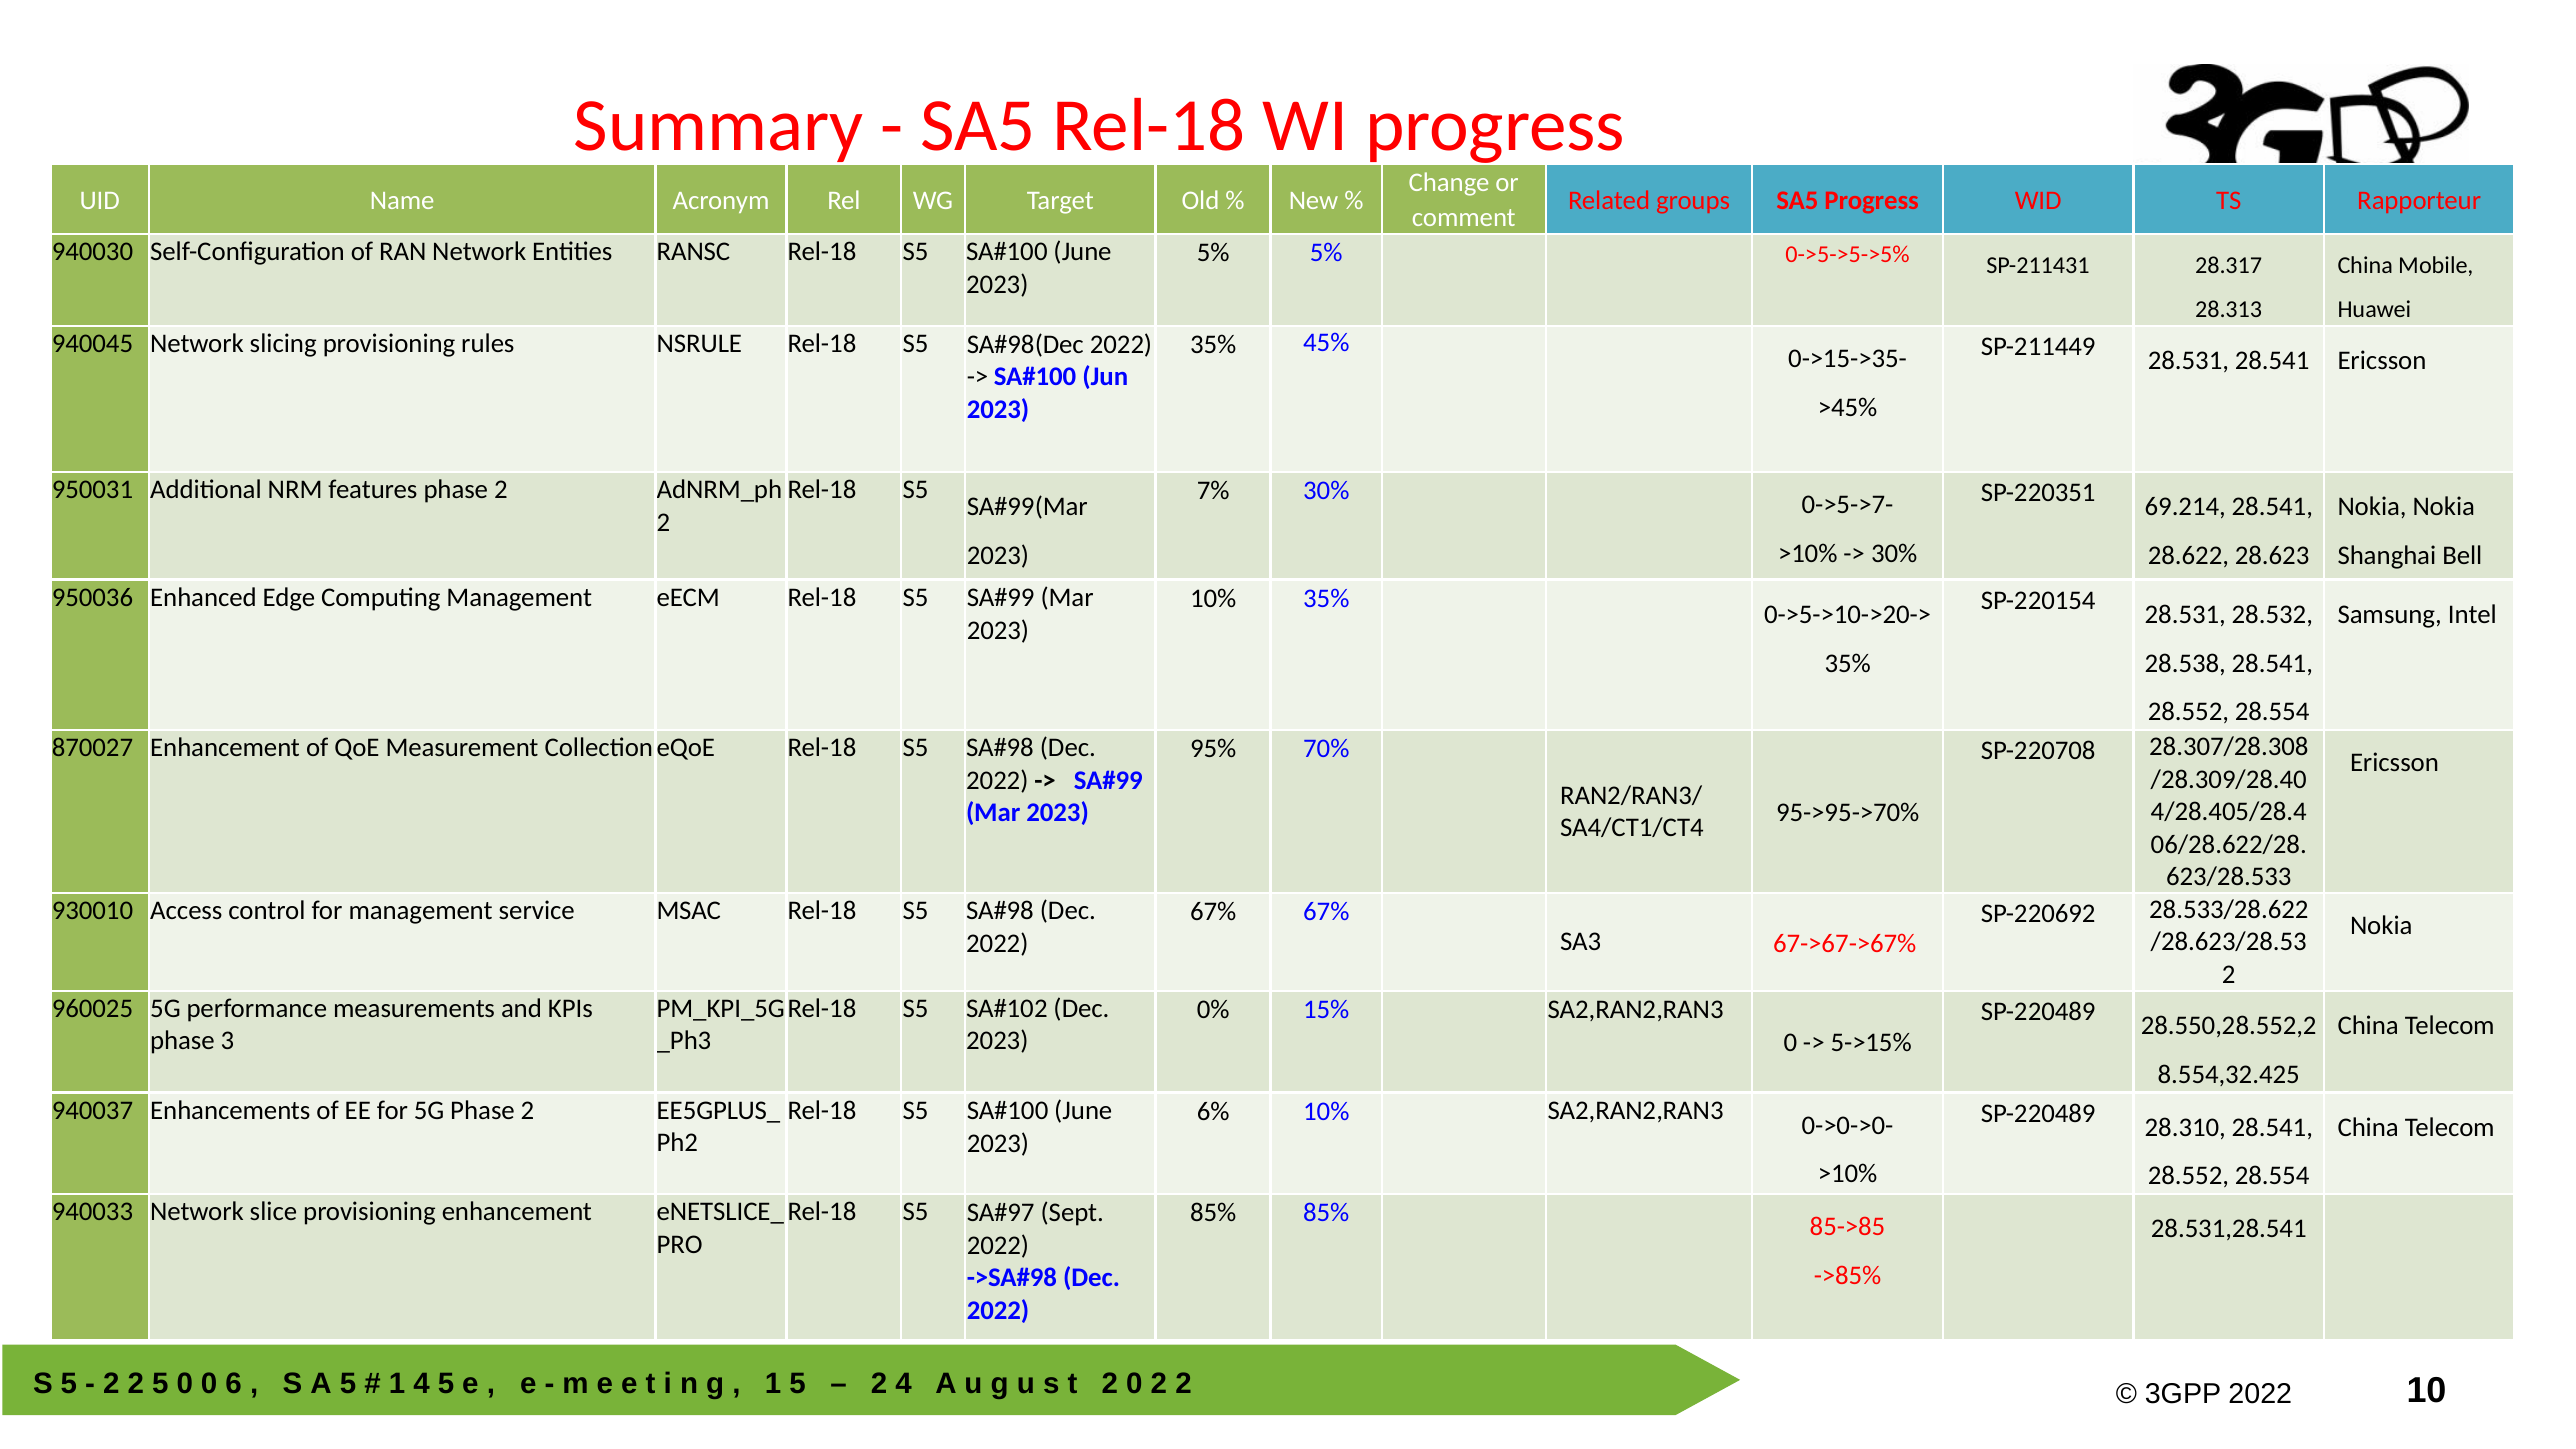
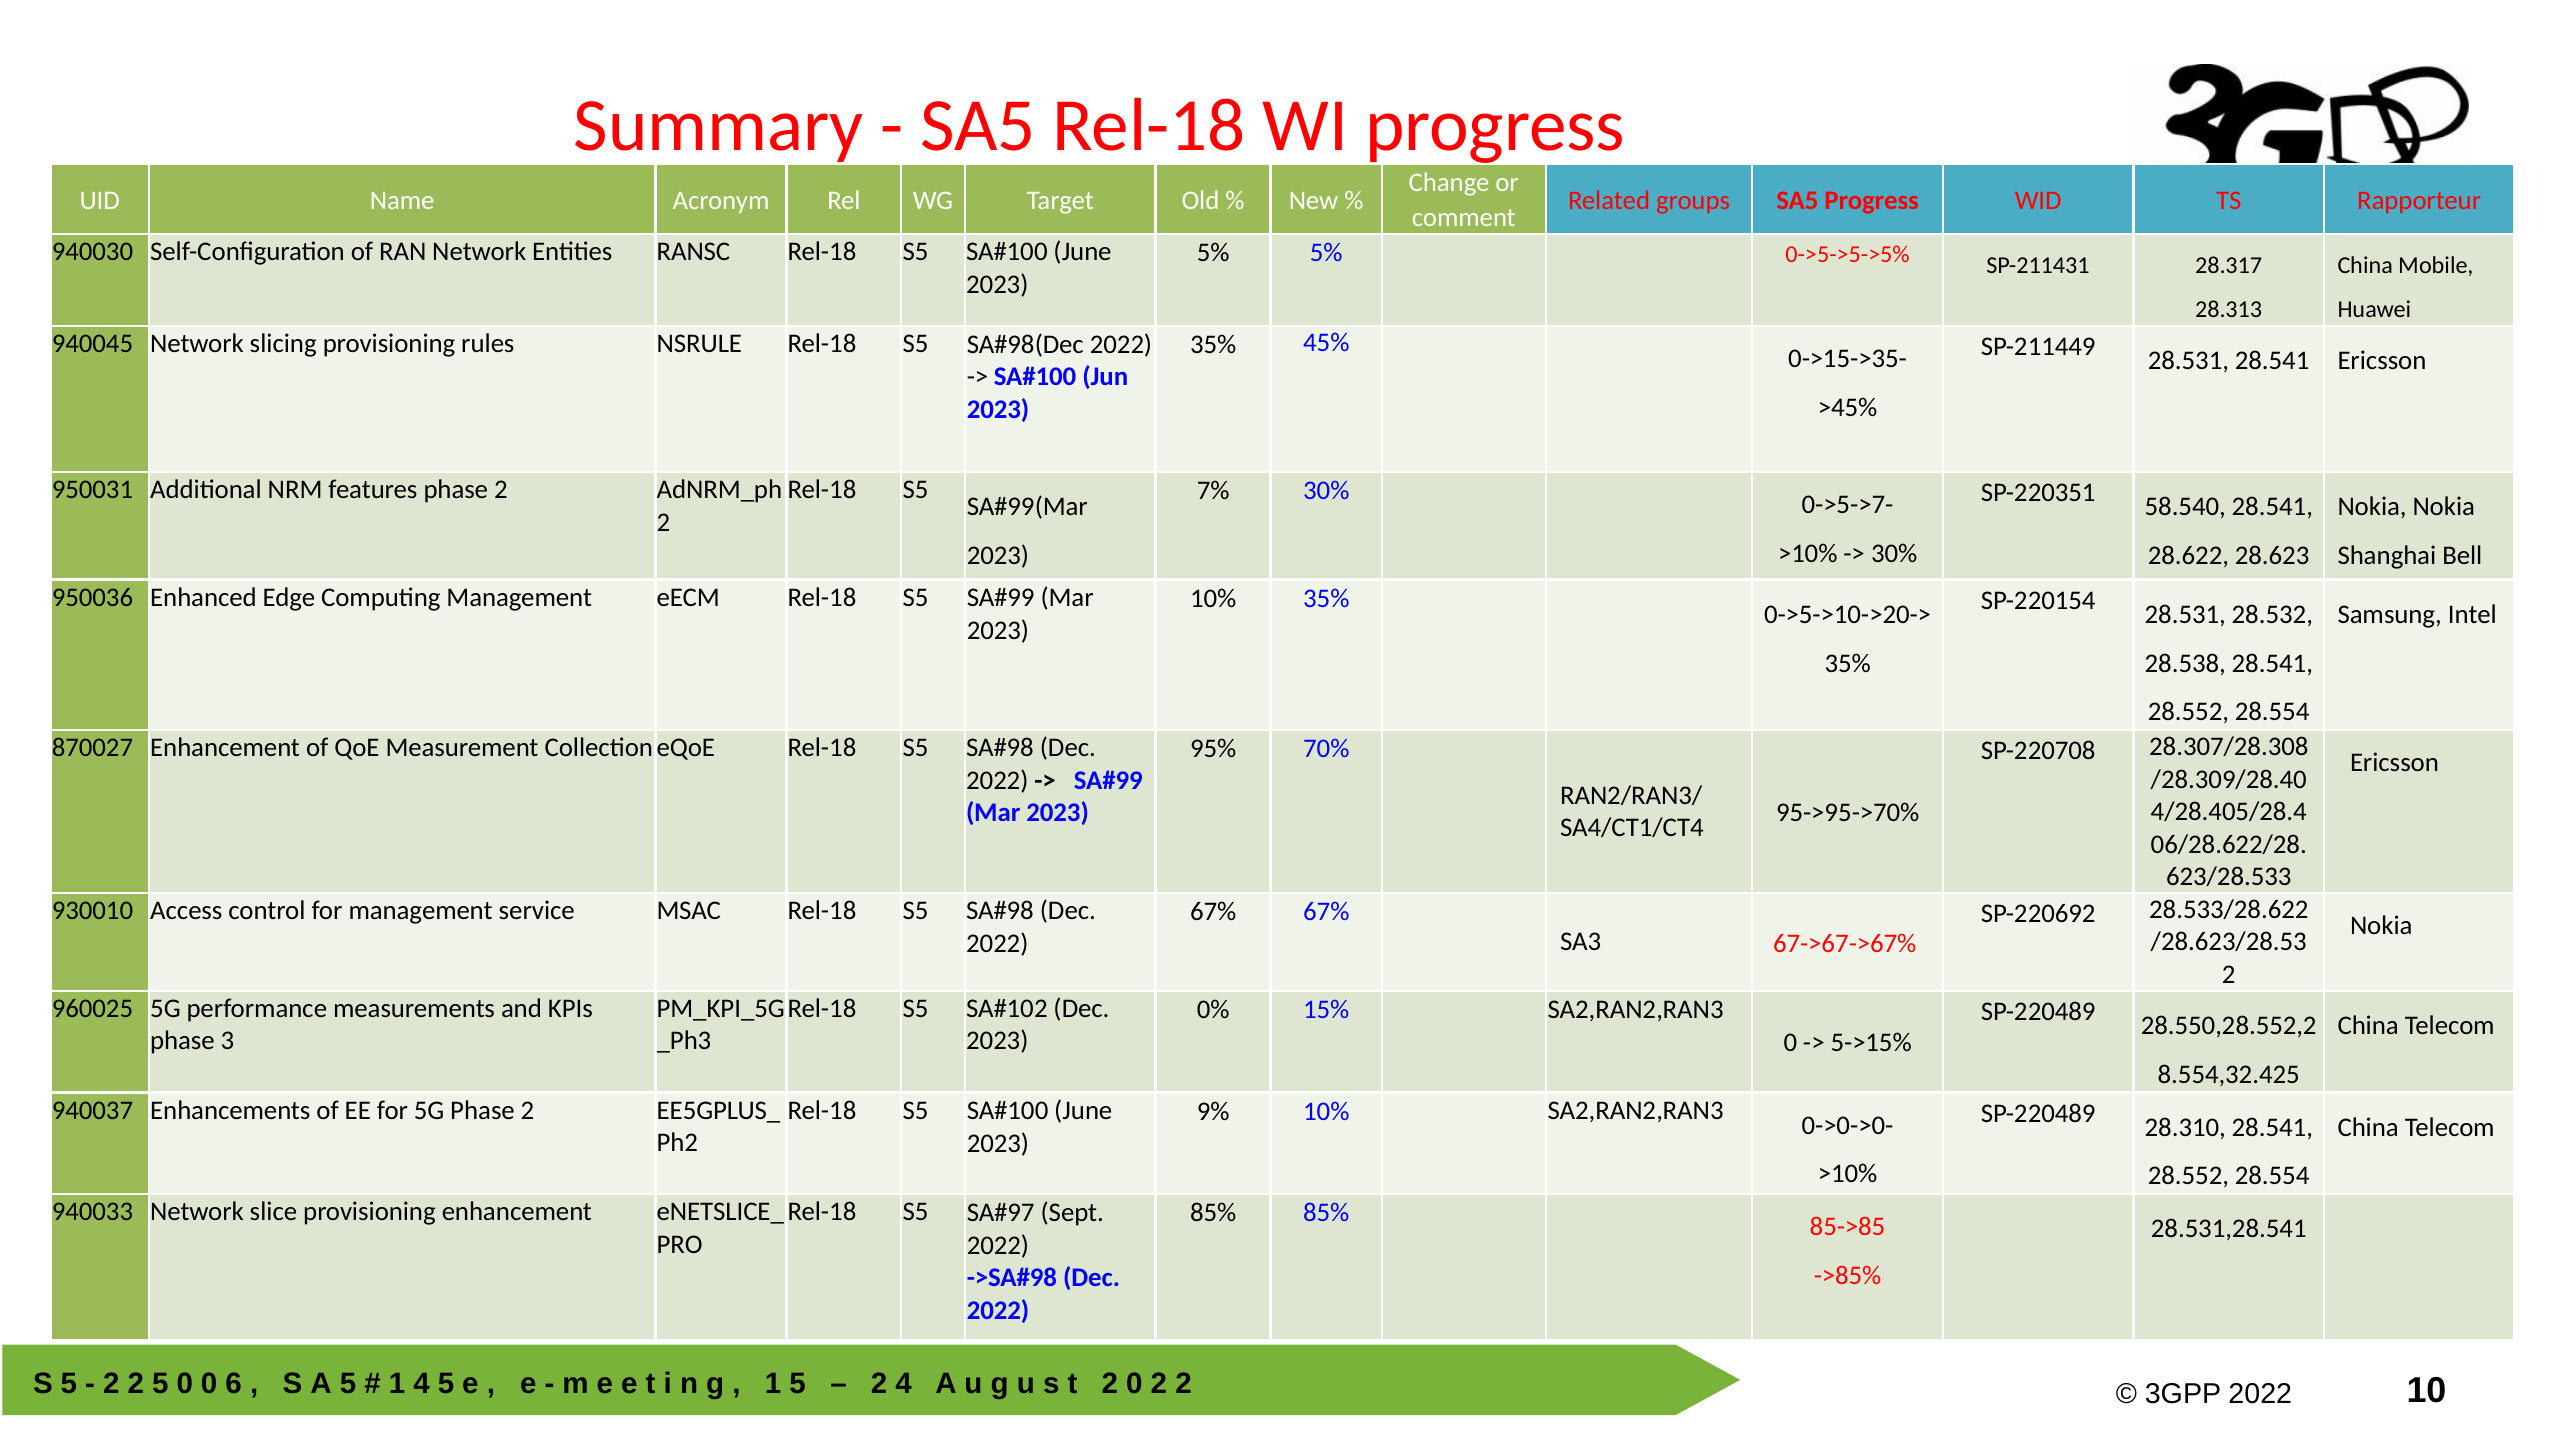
69.214: 69.214 -> 58.540
6%: 6% -> 9%
